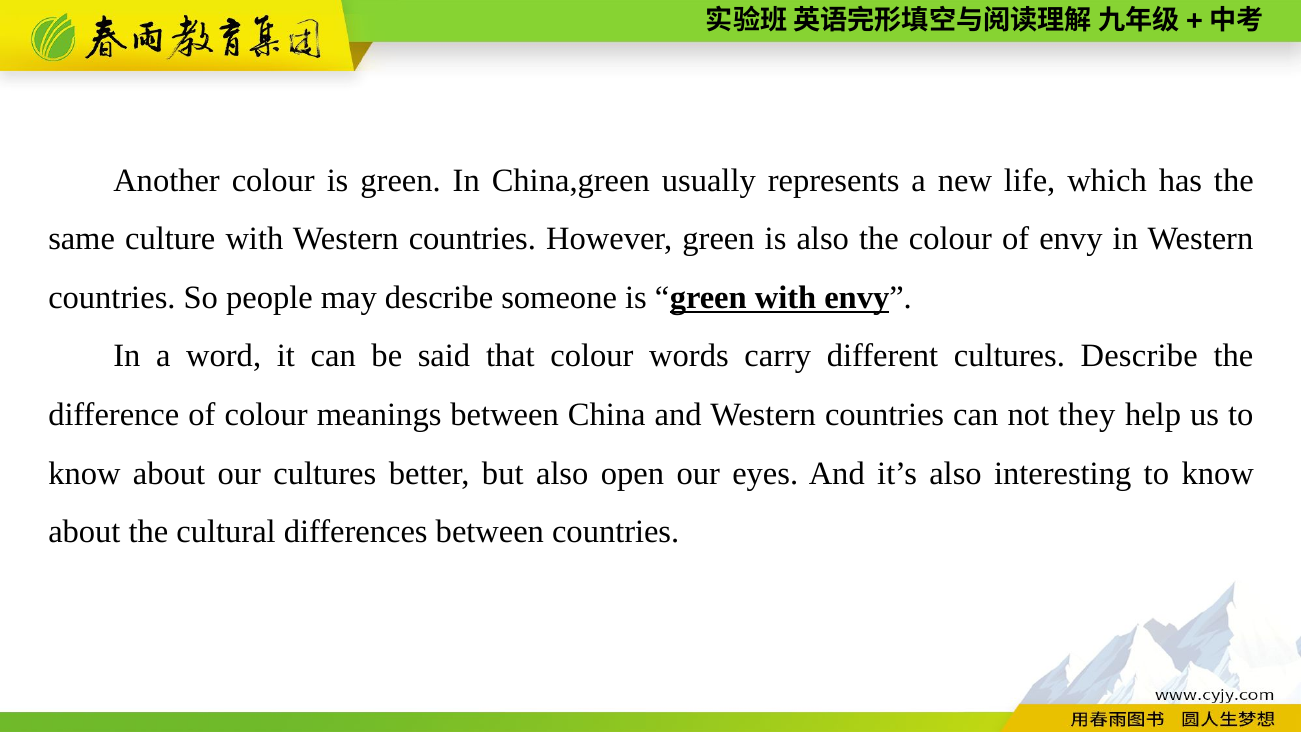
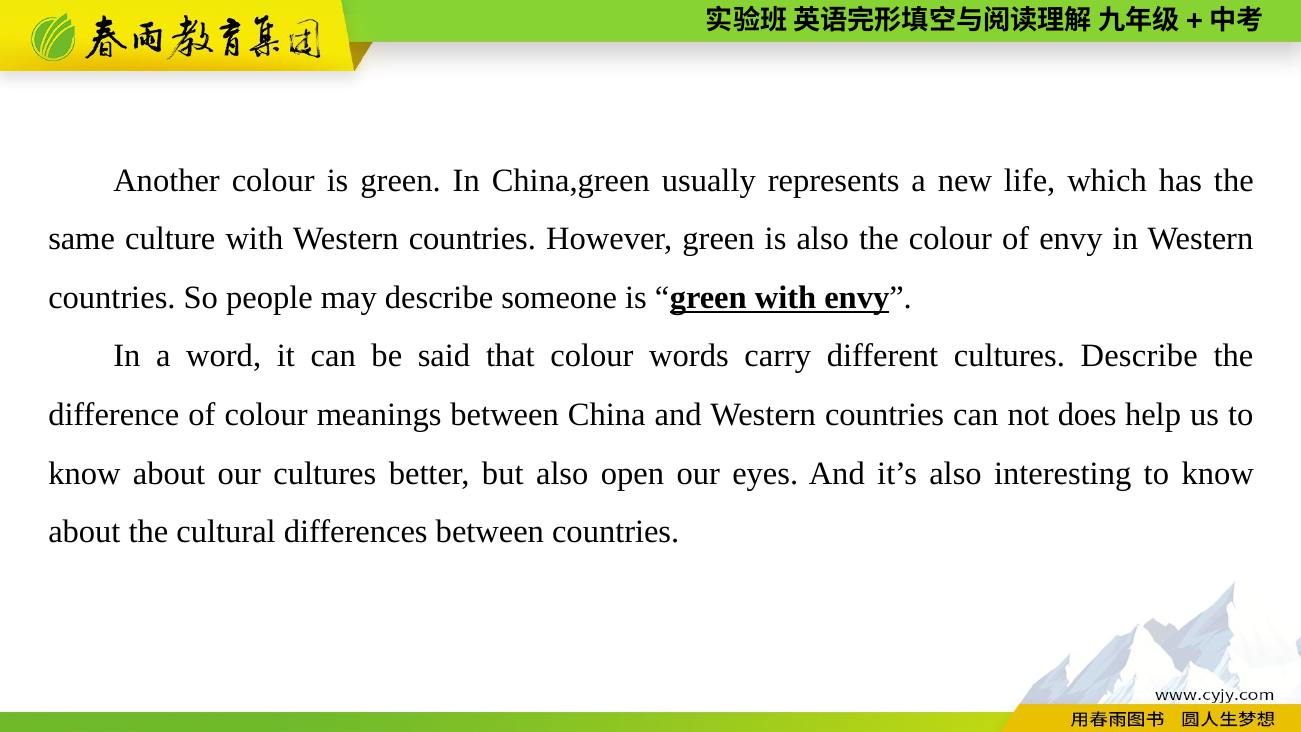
they: they -> does
